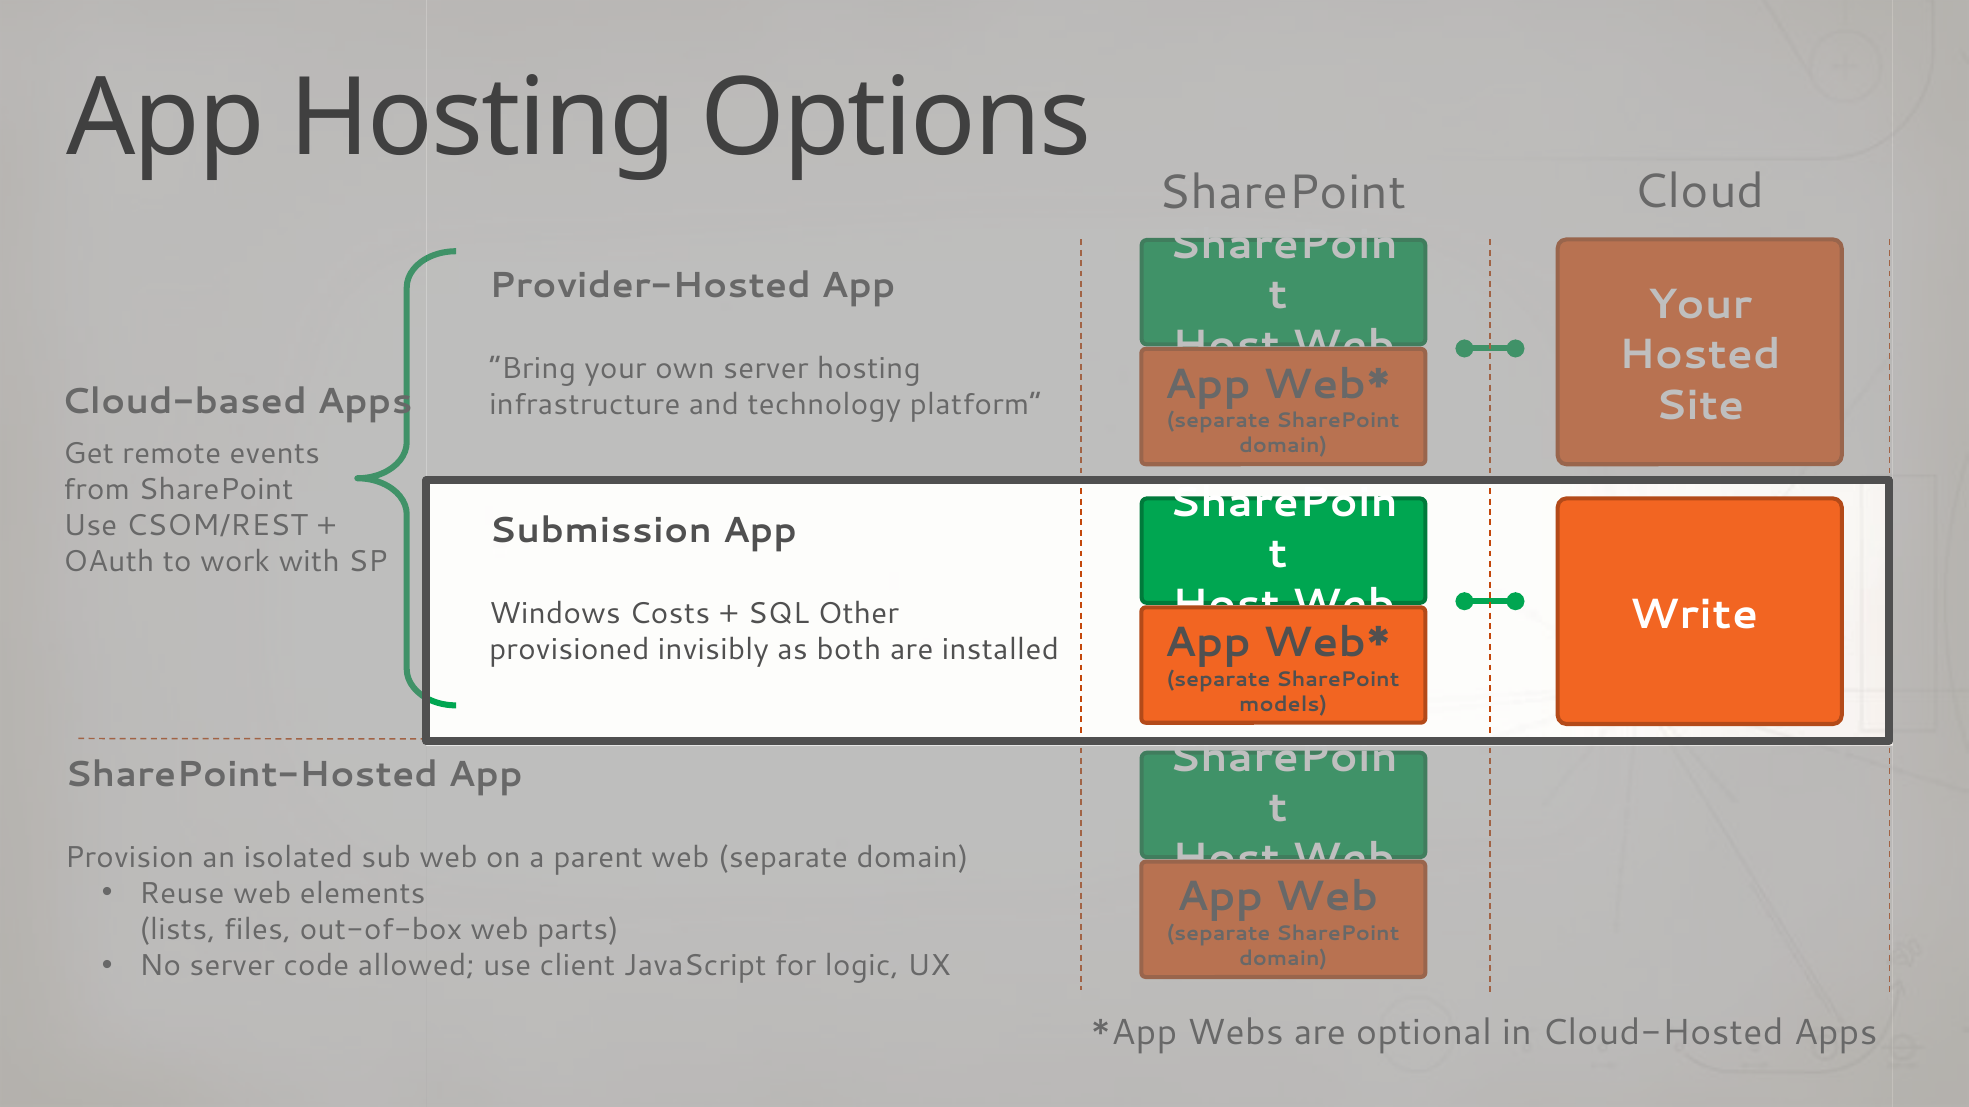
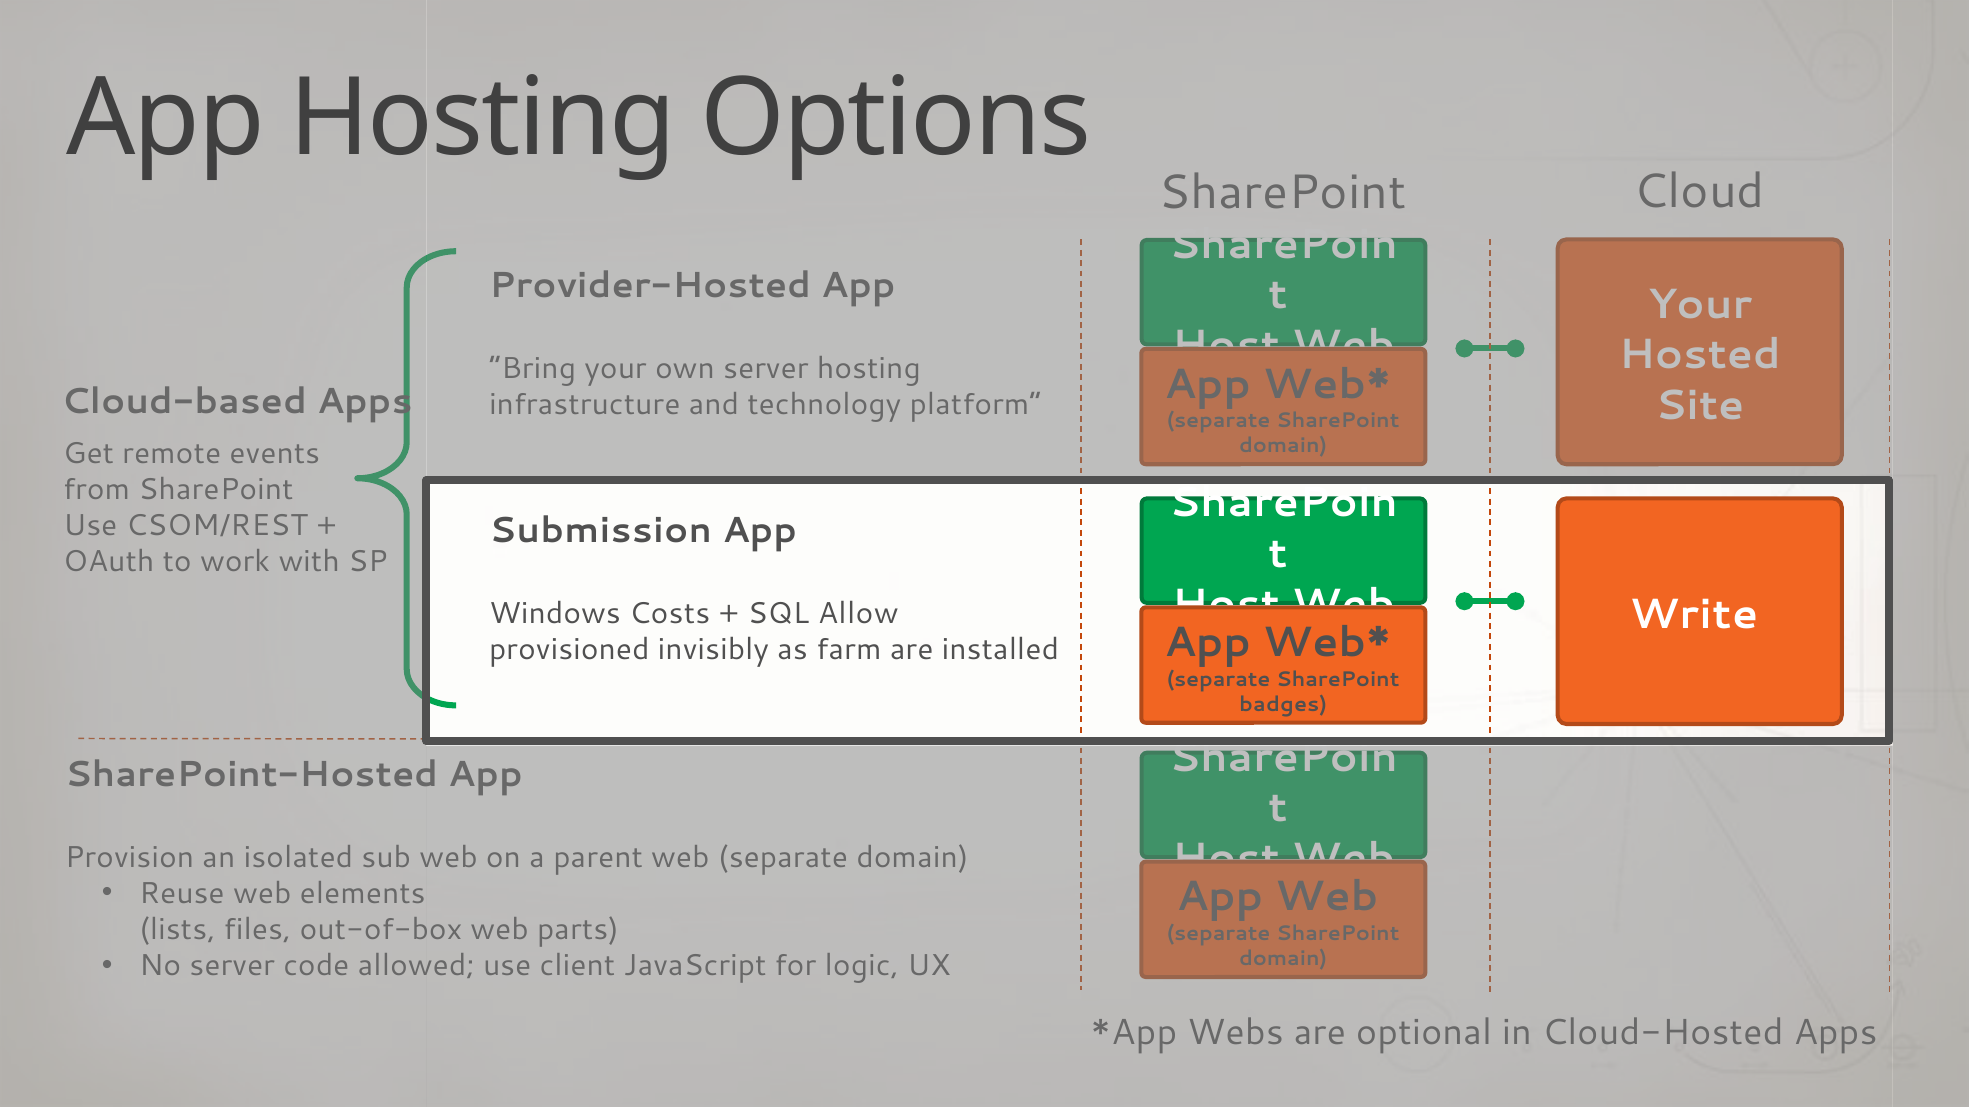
Other: Other -> Allow
both: both -> farm
models: models -> badges
